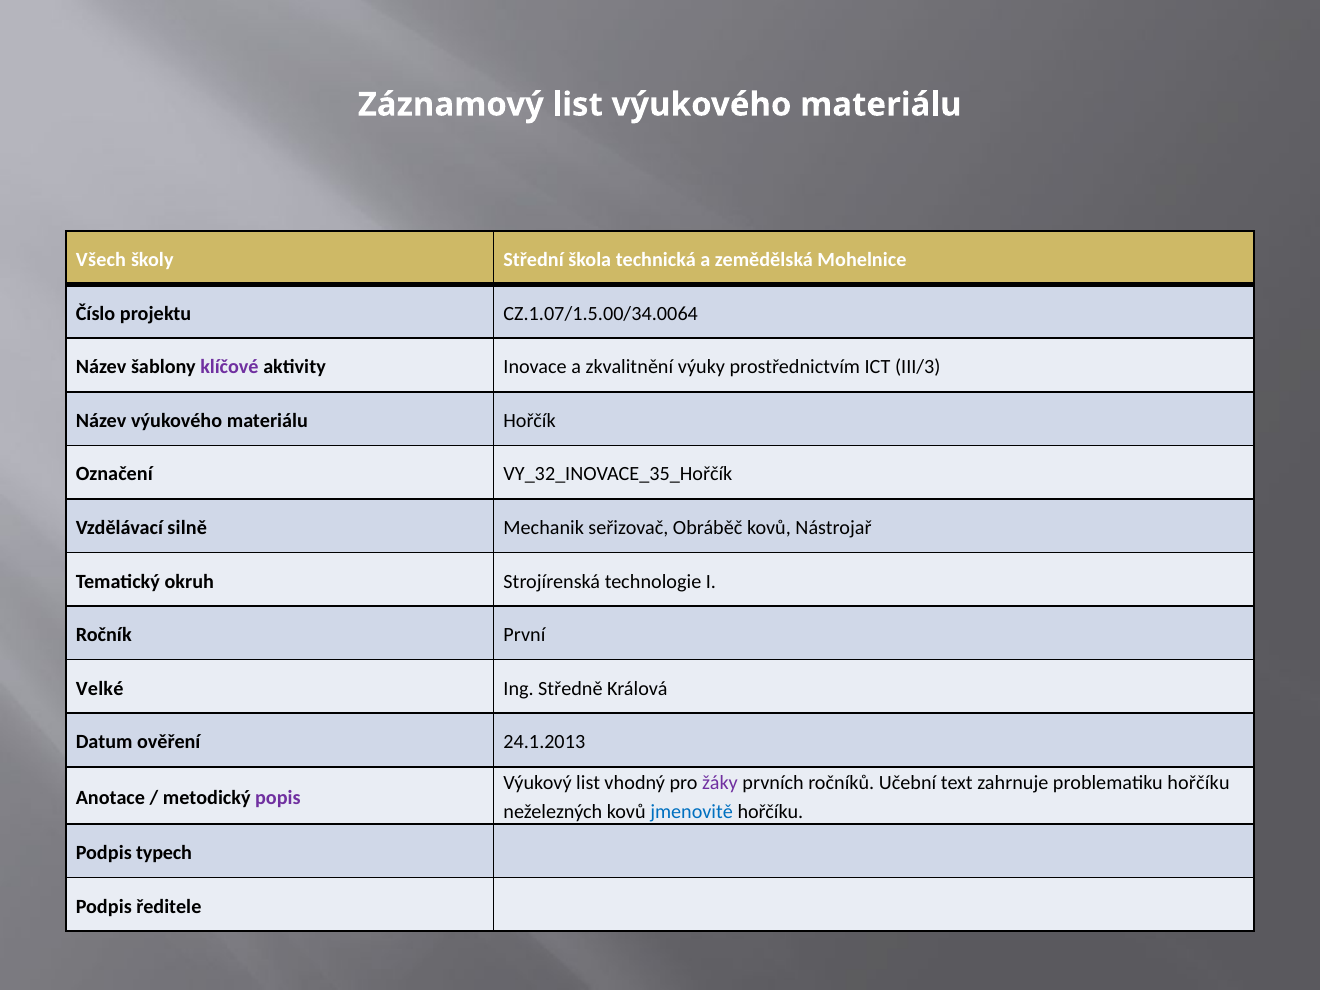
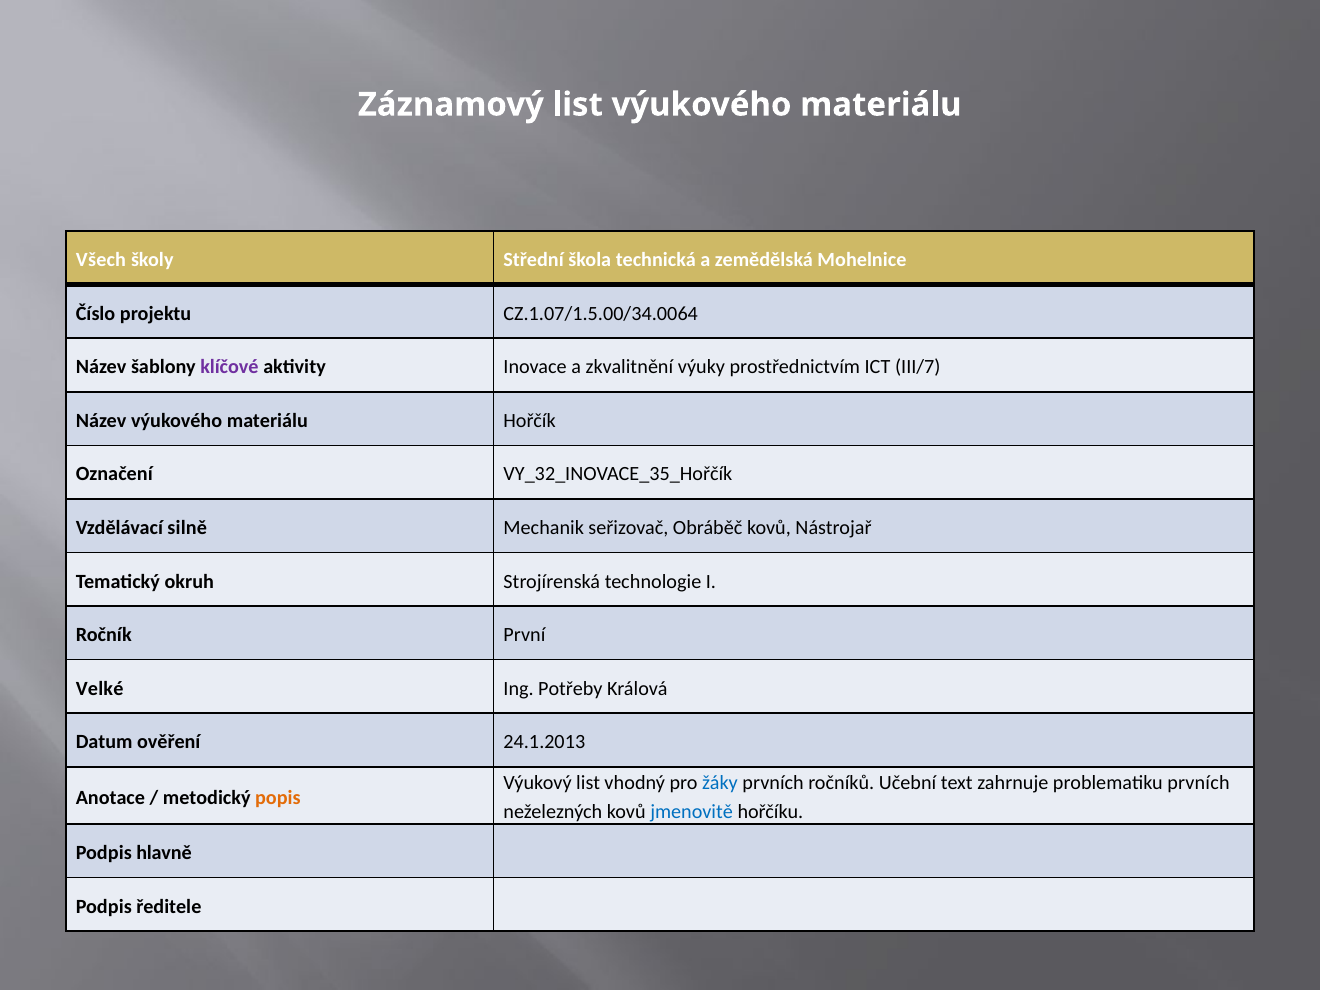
III/3: III/3 -> III/7
Středně: Středně -> Potřeby
žáky colour: purple -> blue
problematiku hořčíku: hořčíku -> prvních
popis colour: purple -> orange
typech: typech -> hlavně
